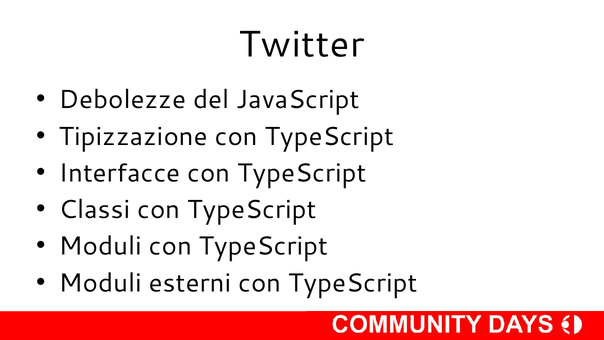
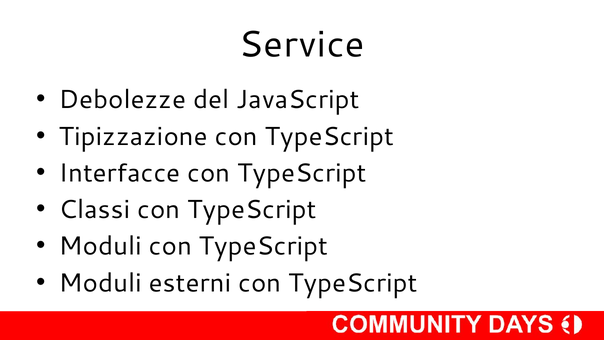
Twitter: Twitter -> Service
